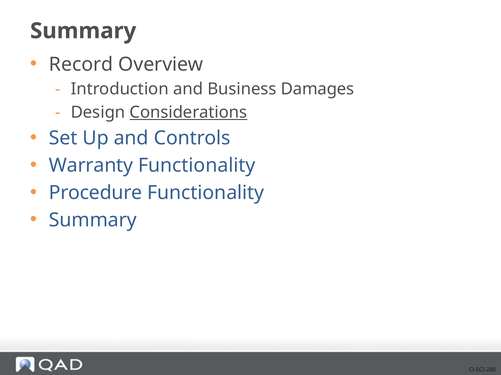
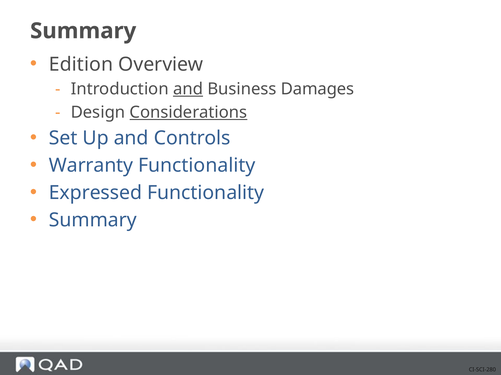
Record: Record -> Edition
and at (188, 89) underline: none -> present
Procedure: Procedure -> Expressed
